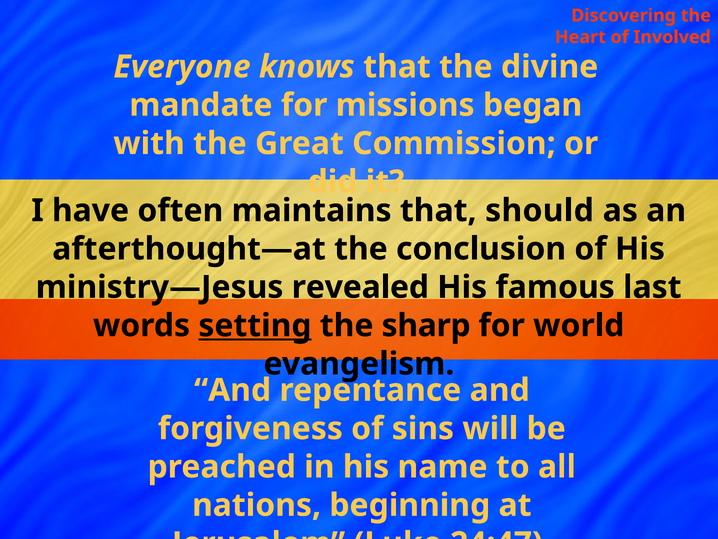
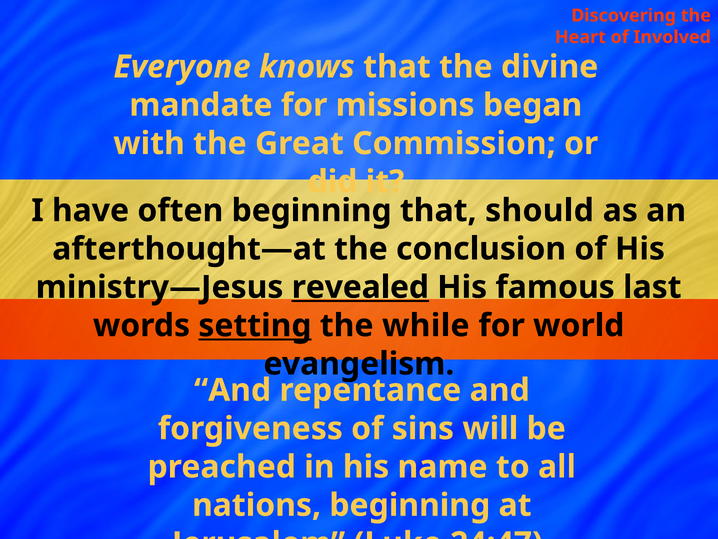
often maintains: maintains -> beginning
revealed underline: none -> present
sharp: sharp -> while
